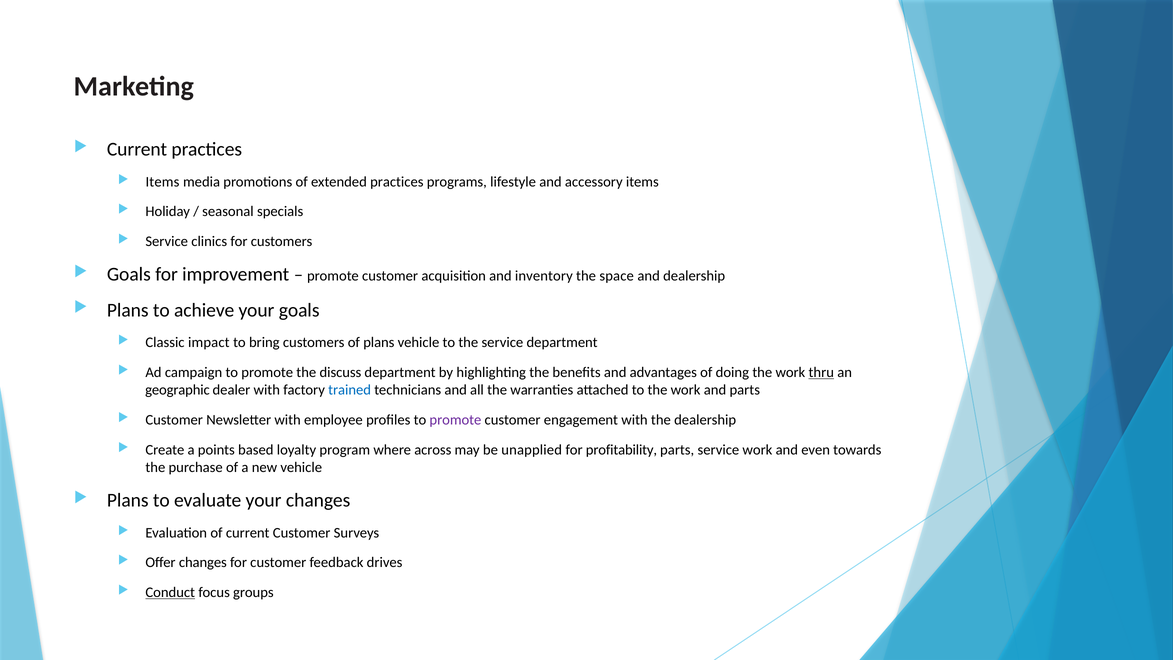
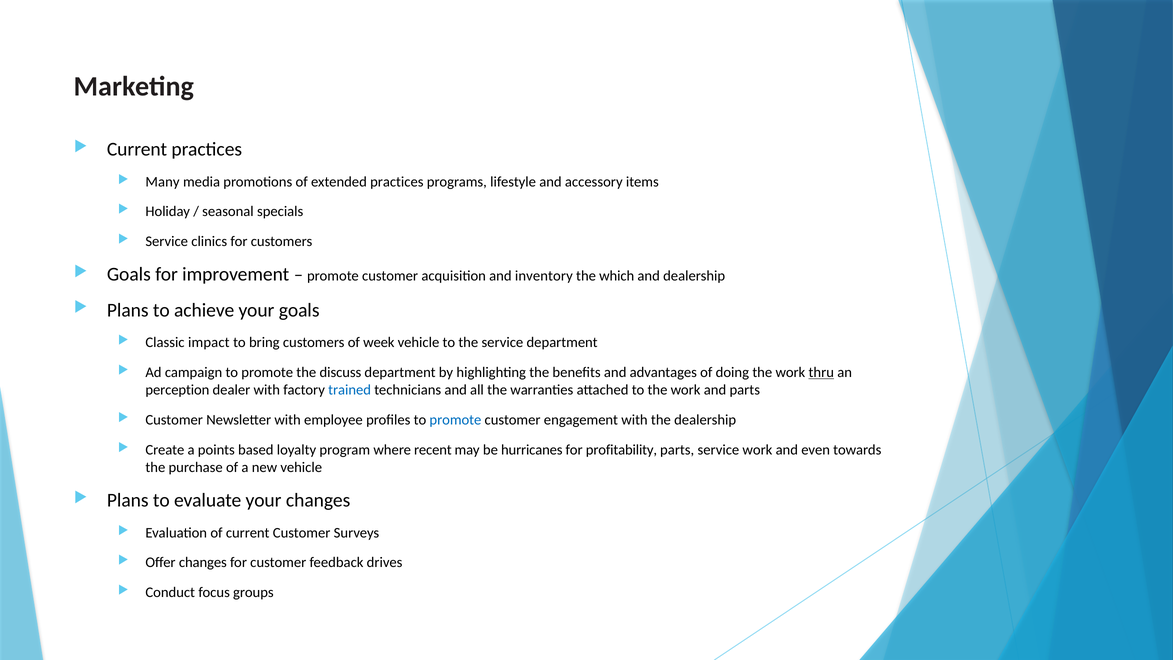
Items at (162, 182): Items -> Many
space: space -> which
of plans: plans -> week
geographic: geographic -> perception
promote at (455, 420) colour: purple -> blue
across: across -> recent
unapplied: unapplied -> hurricanes
Conduct underline: present -> none
